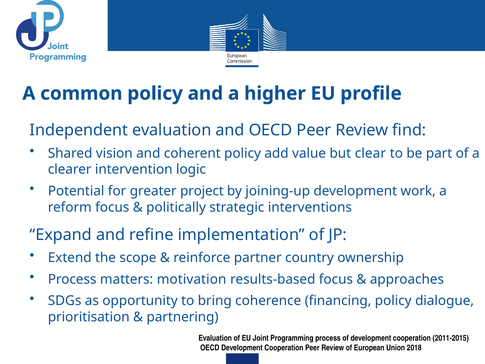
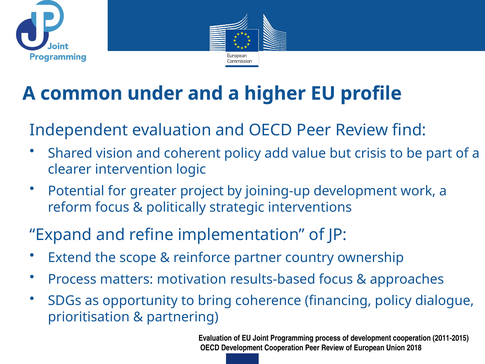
common policy: policy -> under
clear: clear -> crisis
